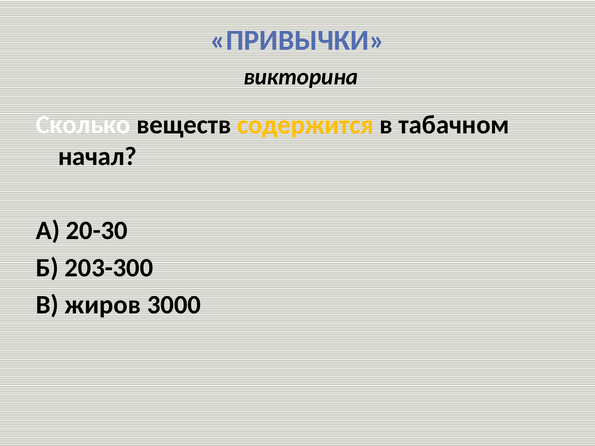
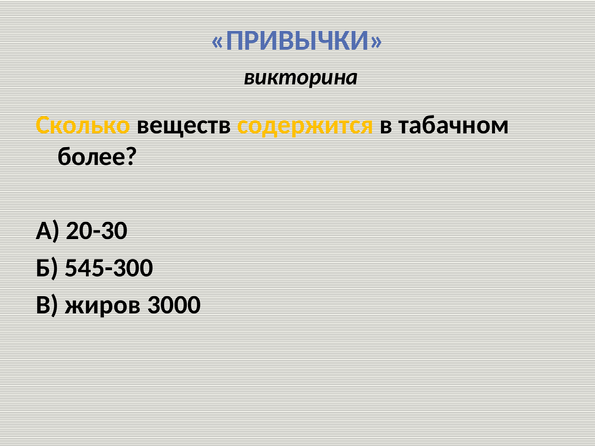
Сколько colour: white -> yellow
начал: начал -> более
203-300: 203-300 -> 545-300
